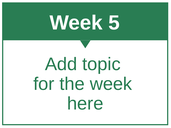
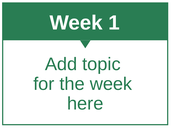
5: 5 -> 1
